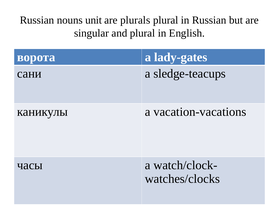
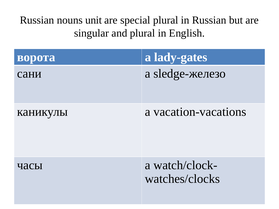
plurals: plurals -> special
sledge-teacups: sledge-teacups -> sledge-железо
